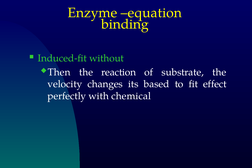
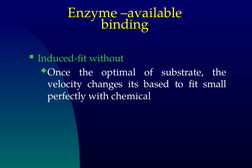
equation: equation -> available
Then: Then -> Once
reaction: reaction -> optimal
effect: effect -> small
